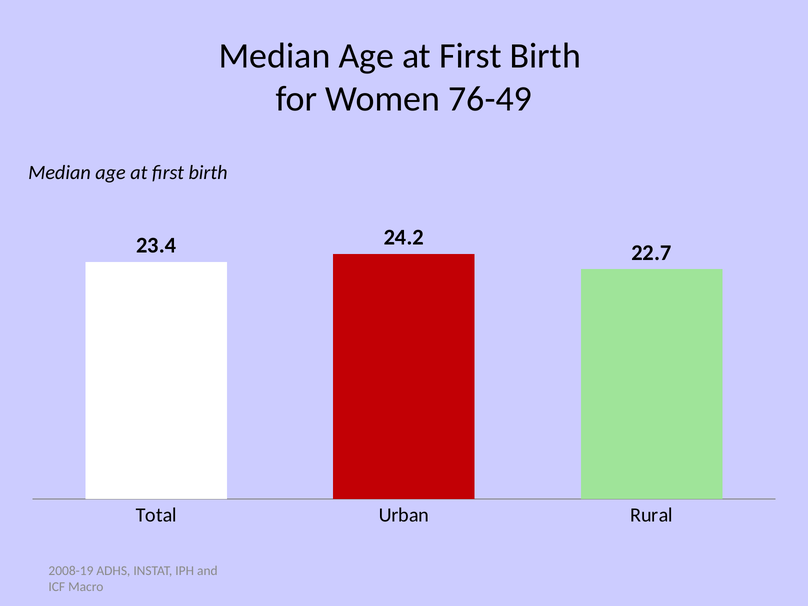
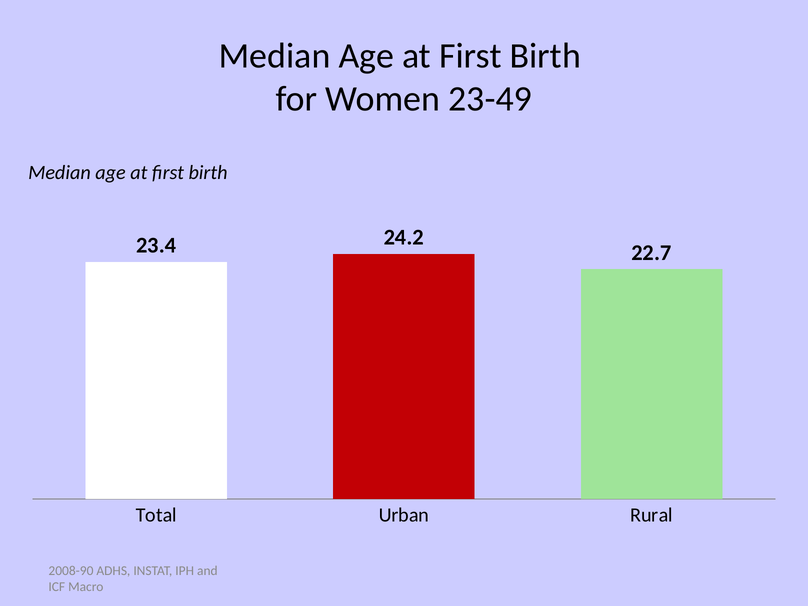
76-49: 76-49 -> 23-49
2008-19: 2008-19 -> 2008-90
